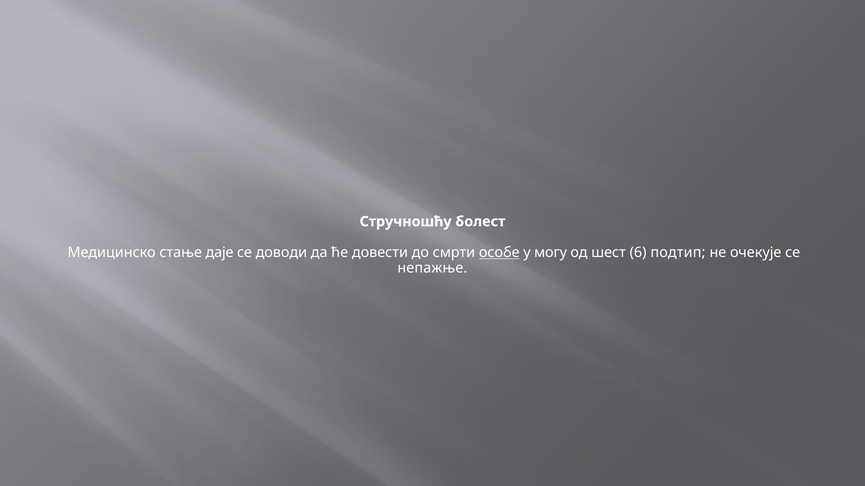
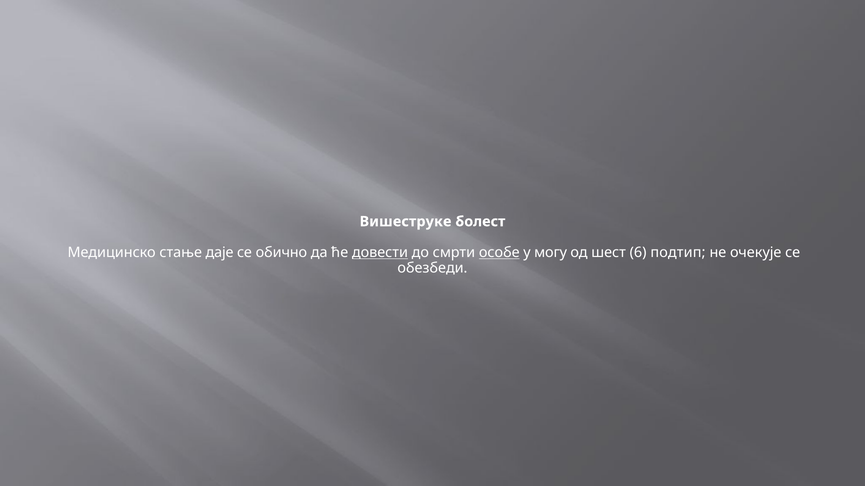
Стручношћу: Стручношћу -> Вишеструке
доводи: доводи -> обично
довести underline: none -> present
непажње: непажње -> обезбеди
